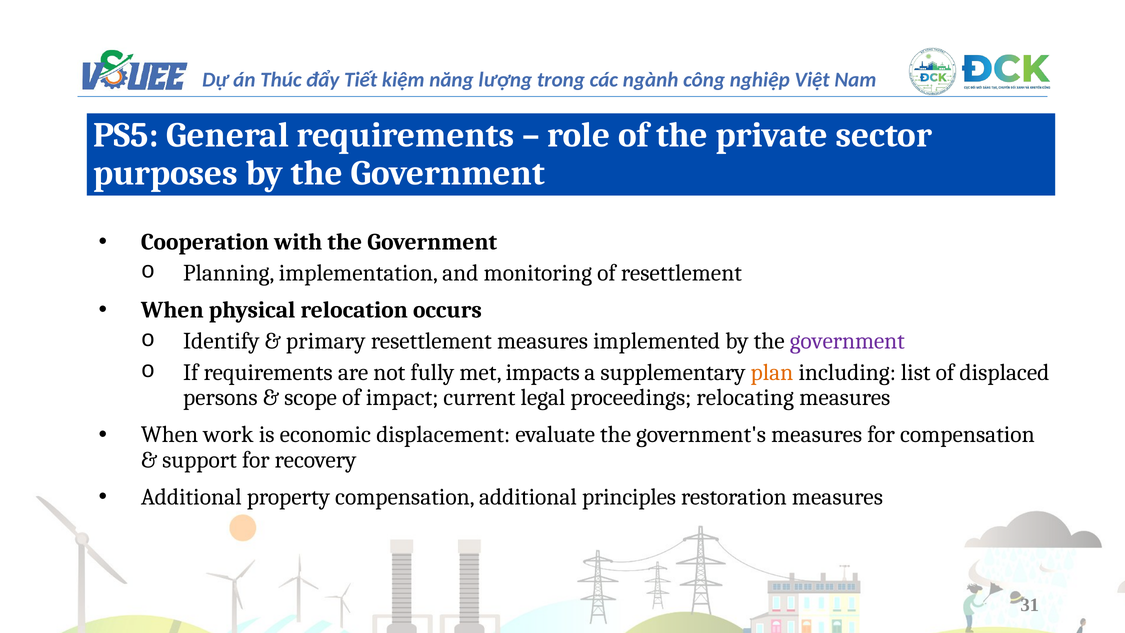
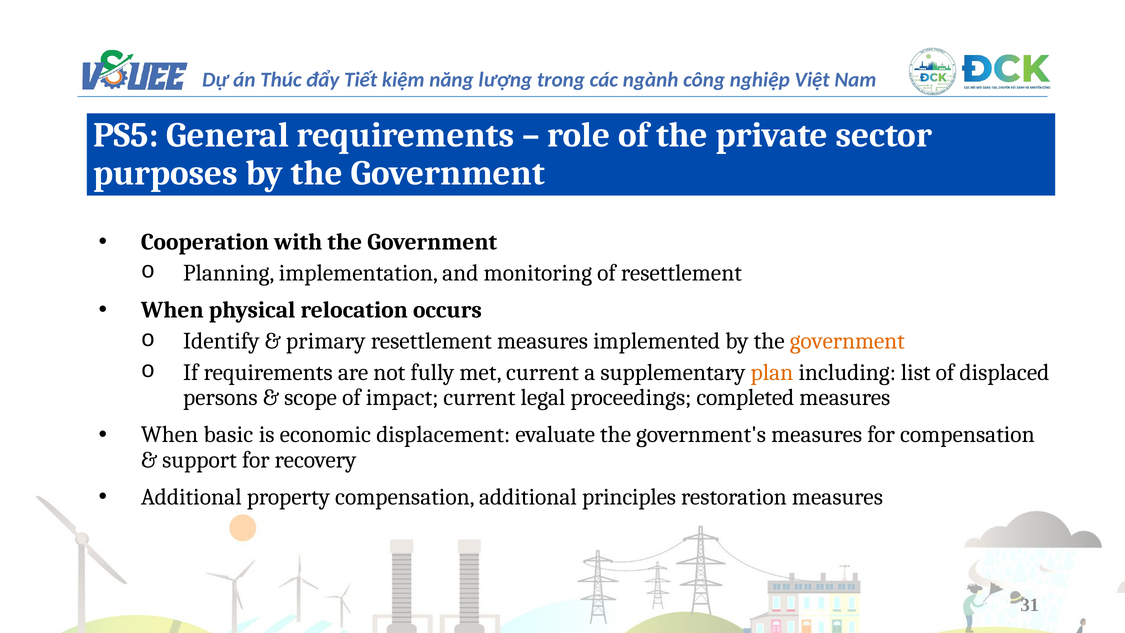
government at (847, 341) colour: purple -> orange
met impacts: impacts -> current
relocating: relocating -> completed
work: work -> basic
